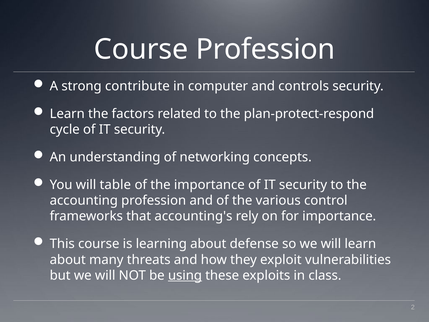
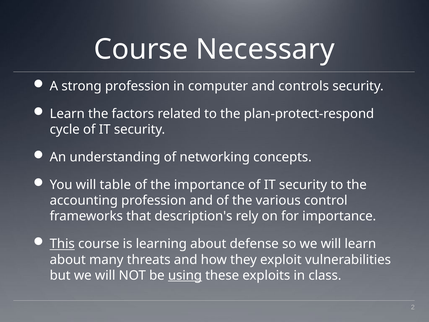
Course Profession: Profession -> Necessary
strong contribute: contribute -> profession
accounting's: accounting's -> description's
This underline: none -> present
